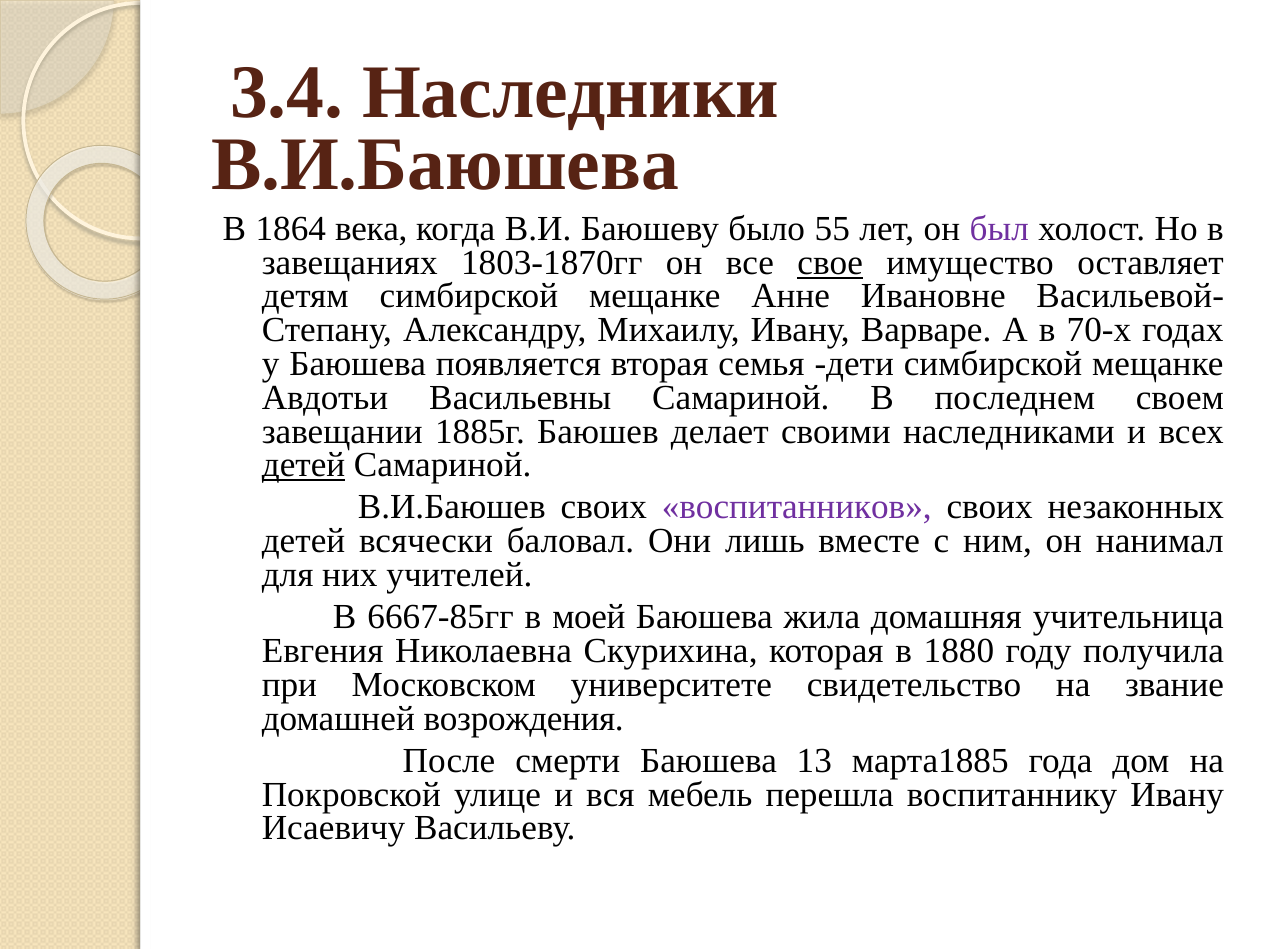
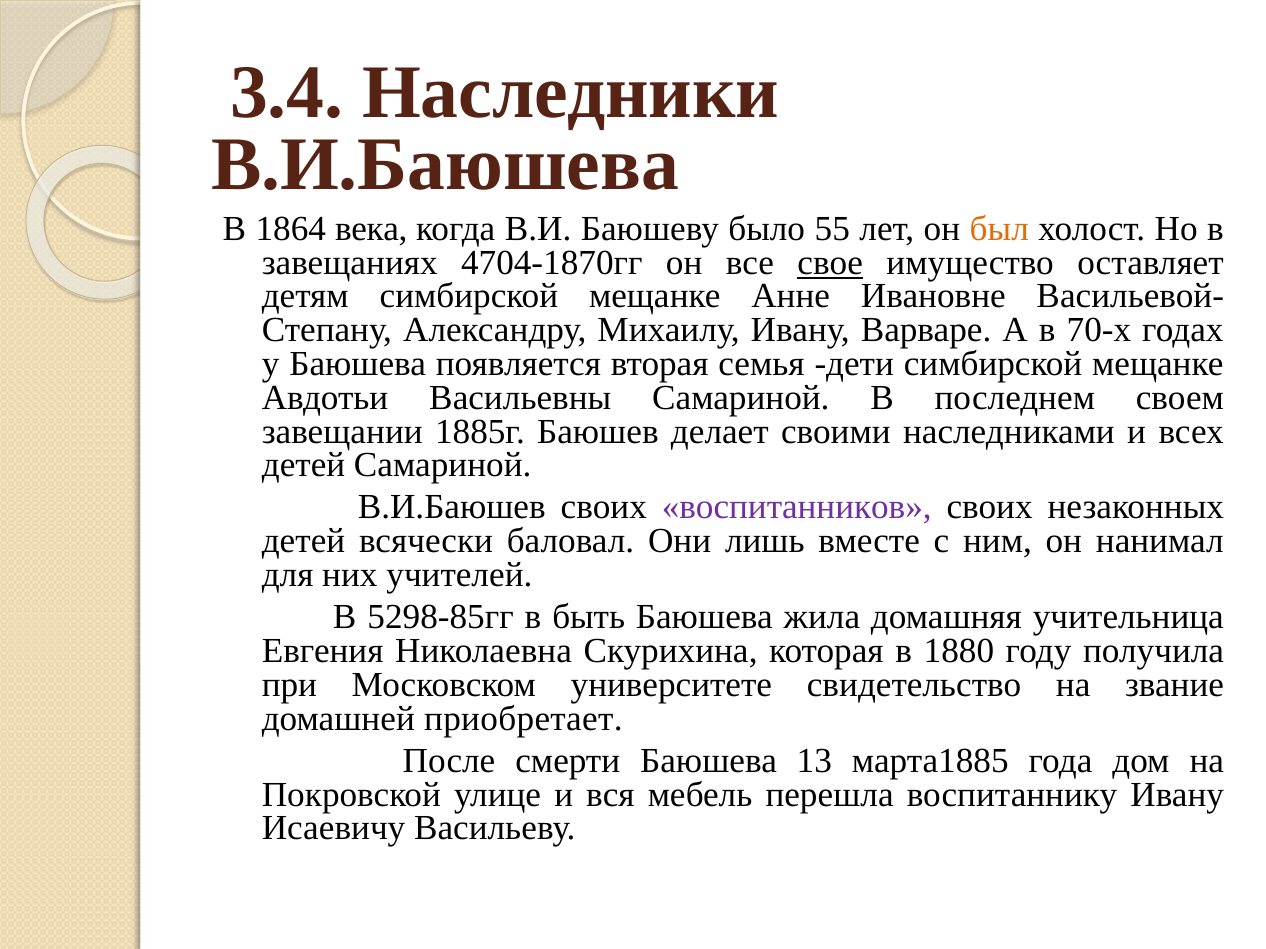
был colour: purple -> orange
1803-1870гг: 1803-1870гг -> 4704-1870гг
детей at (304, 465) underline: present -> none
6667-85гг: 6667-85гг -> 5298-85гг
моей: моей -> быть
возрождения: возрождения -> приобретает
